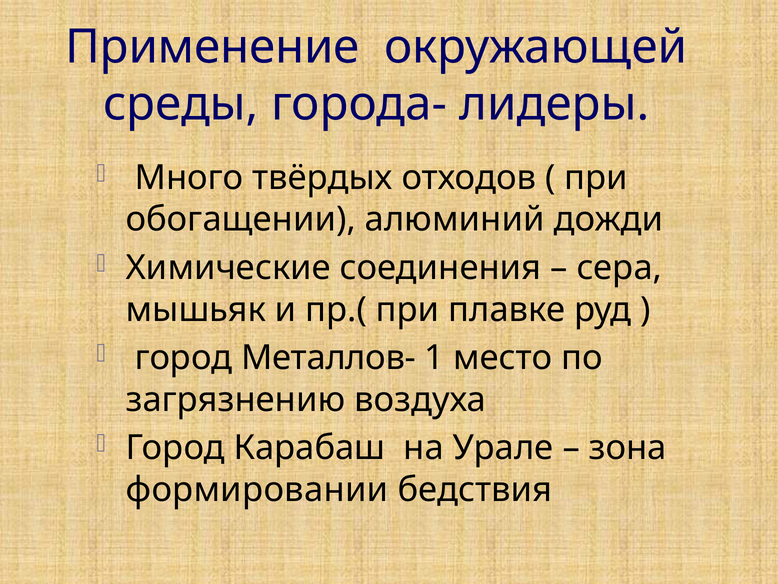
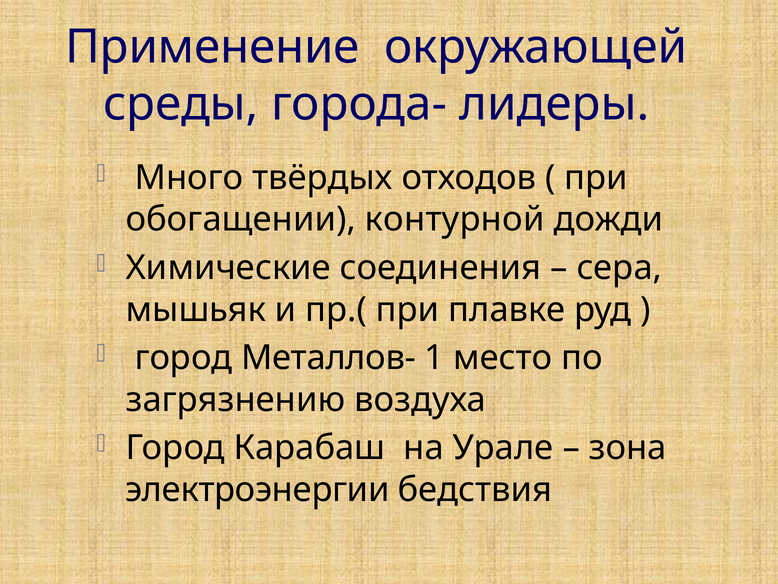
алюминий: алюминий -> контурной
формировании: формировании -> электроэнергии
